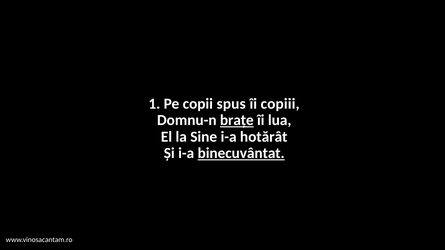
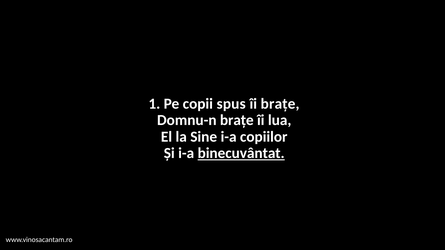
îi copiii: copiii -> brațe
brațe at (237, 120) underline: present -> none
hotărât: hotărât -> copiilor
